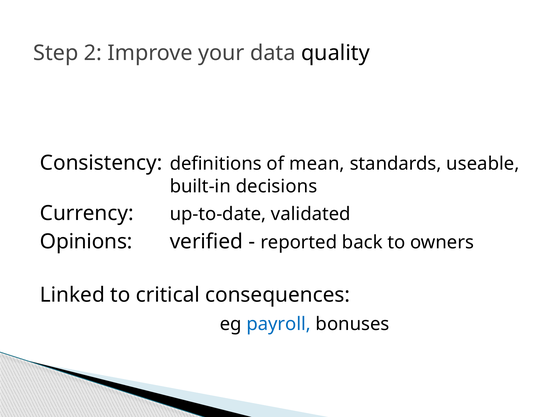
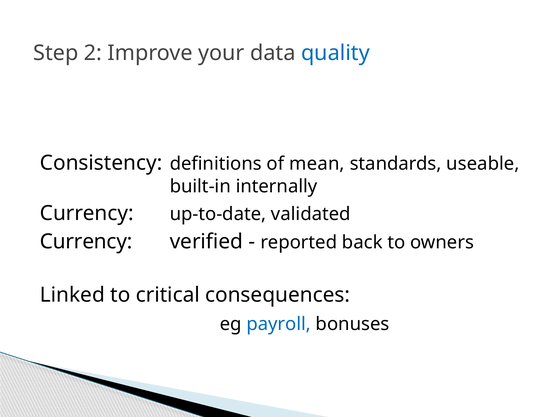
quality colour: black -> blue
decisions: decisions -> internally
Opinions at (86, 242): Opinions -> Currency
